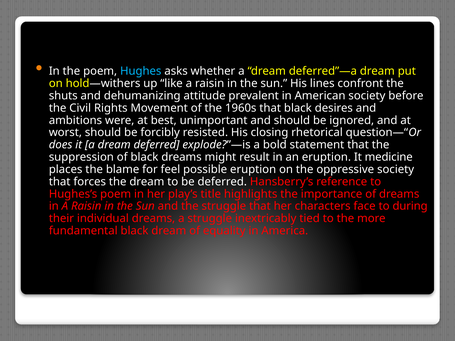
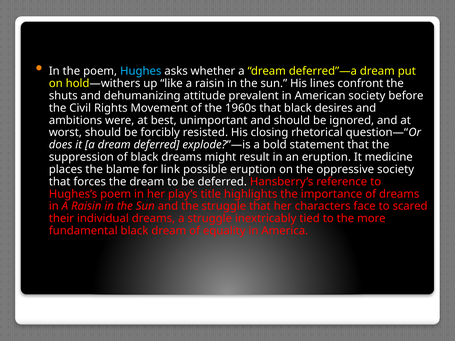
feel: feel -> link
during: during -> scared
